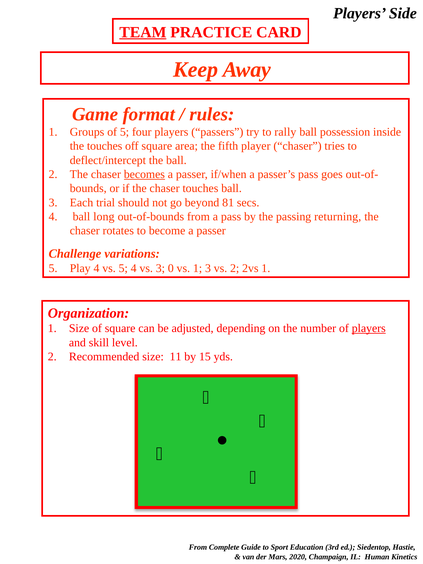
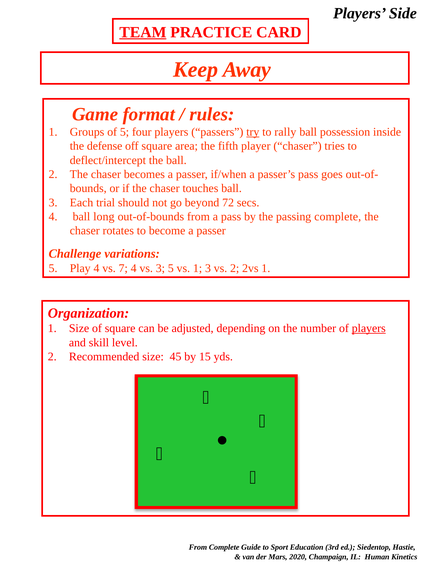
try underline: none -> present
the touches: touches -> defense
becomes underline: present -> none
81: 81 -> 72
passing returning: returning -> complete
vs 5: 5 -> 7
3 0: 0 -> 5
11: 11 -> 45
